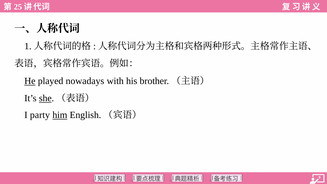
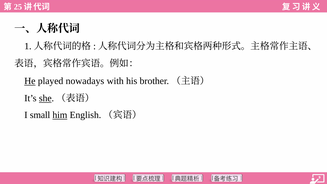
party: party -> small
